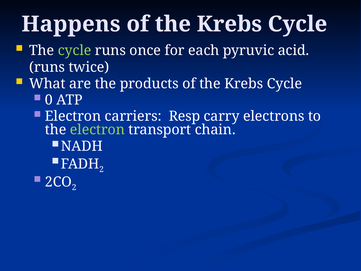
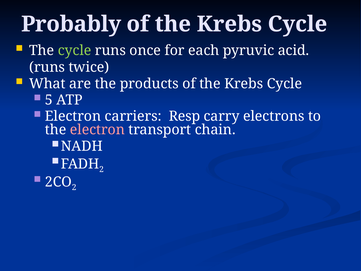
Happens: Happens -> Probably
0: 0 -> 5
electron at (97, 130) colour: light green -> pink
